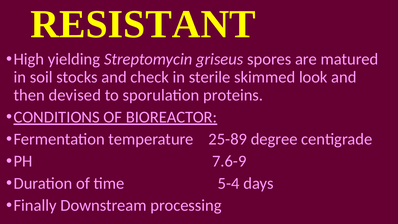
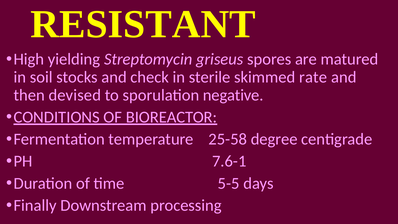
look: look -> rate
proteins: proteins -> negative
25-89: 25-89 -> 25-58
7.6-9: 7.6-9 -> 7.6-1
5-4: 5-4 -> 5-5
